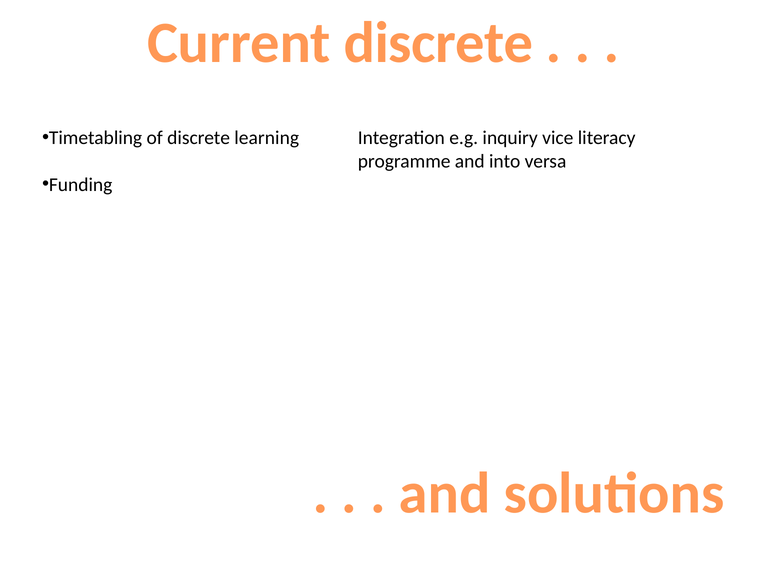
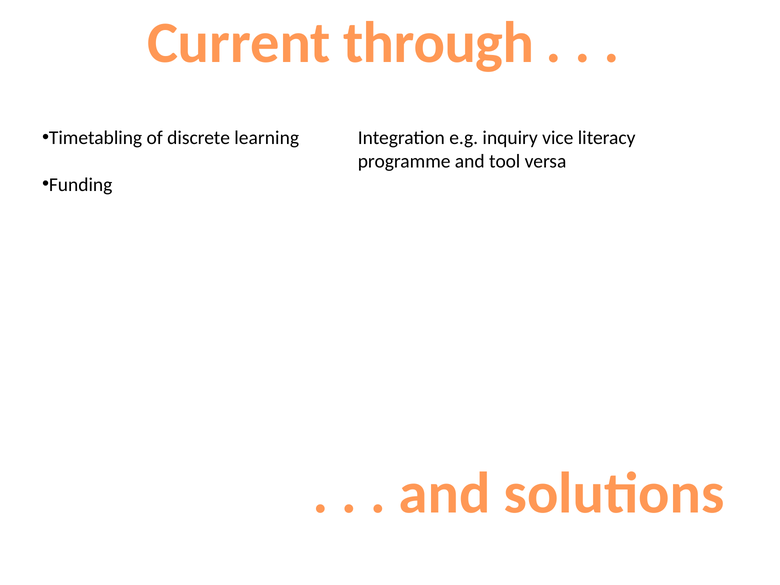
Current discrete: discrete -> through
into: into -> tool
